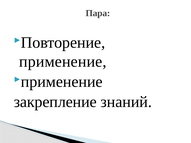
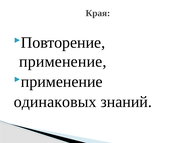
Пара: Пара -> Края
закрепление: закрепление -> одинаковых
